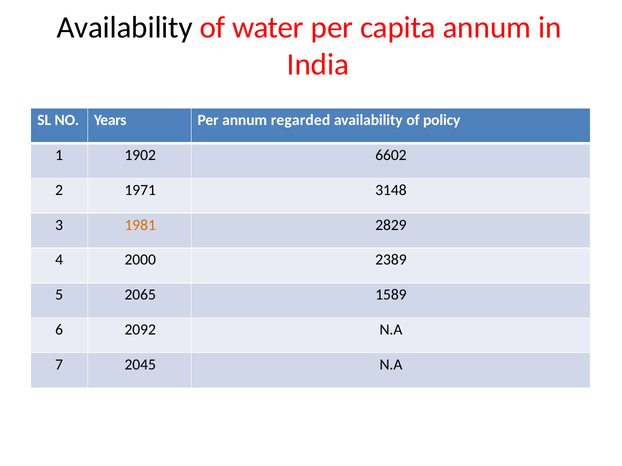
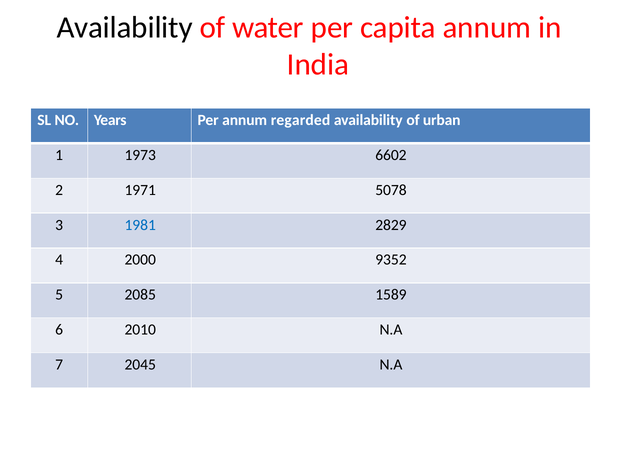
policy: policy -> urban
1902: 1902 -> 1973
3148: 3148 -> 5078
1981 colour: orange -> blue
2389: 2389 -> 9352
2065: 2065 -> 2085
2092: 2092 -> 2010
